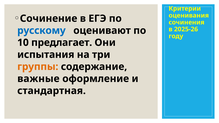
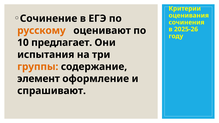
русскому colour: blue -> orange
важные: важные -> элемент
стандартная: стандартная -> спрашивают
